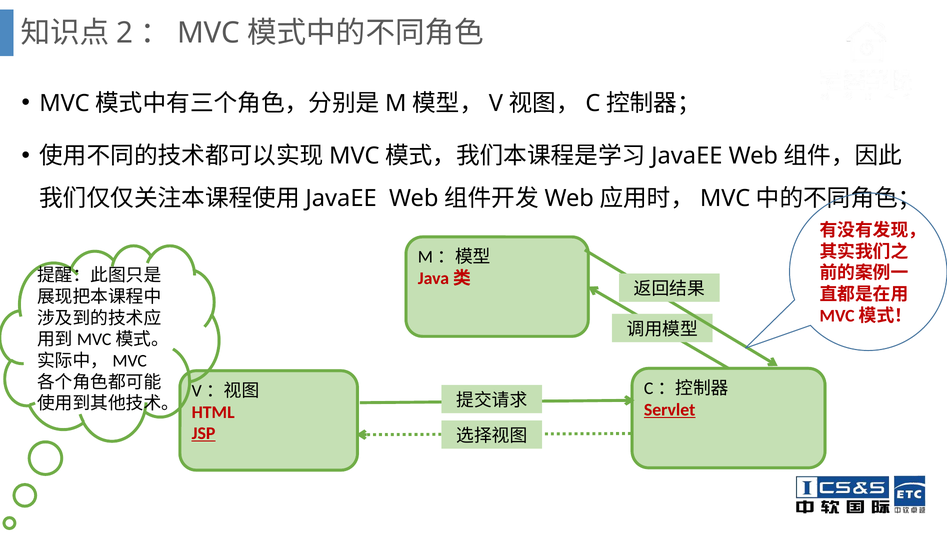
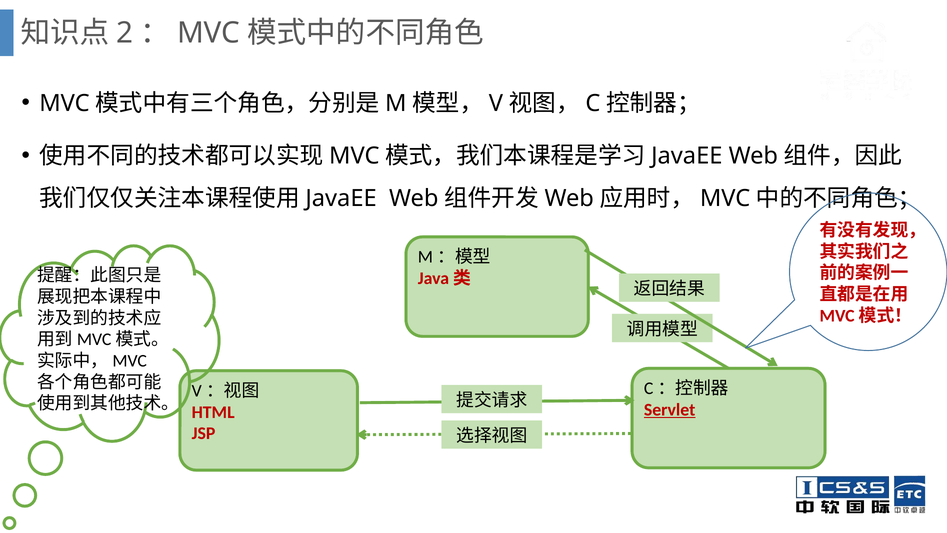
JSP underline: present -> none
